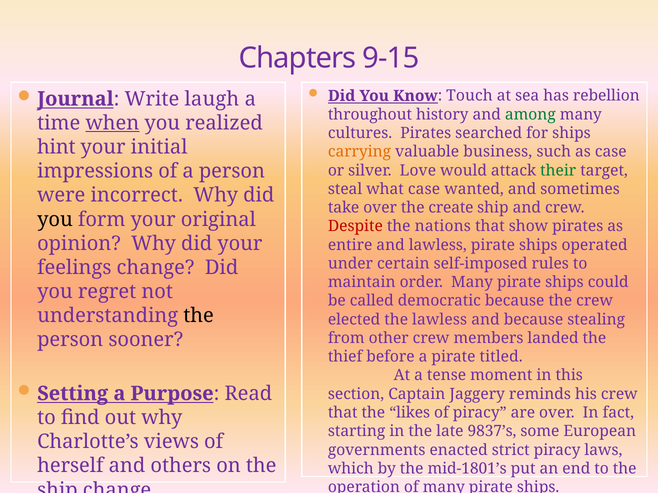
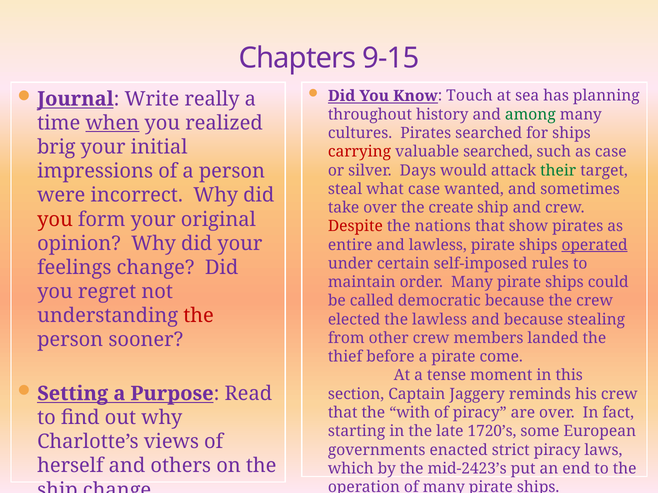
rebellion: rebellion -> planning
laugh: laugh -> really
hint: hint -> brig
carrying colour: orange -> red
valuable business: business -> searched
Love: Love -> Days
you at (55, 220) colour: black -> red
operated underline: none -> present
the at (199, 316) colour: black -> red
titled: titled -> come
likes: likes -> with
9837’s: 9837’s -> 1720’s
mid-1801’s: mid-1801’s -> mid-2423’s
